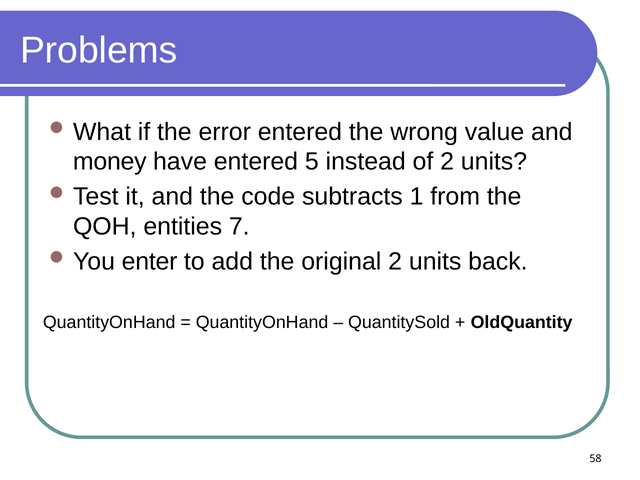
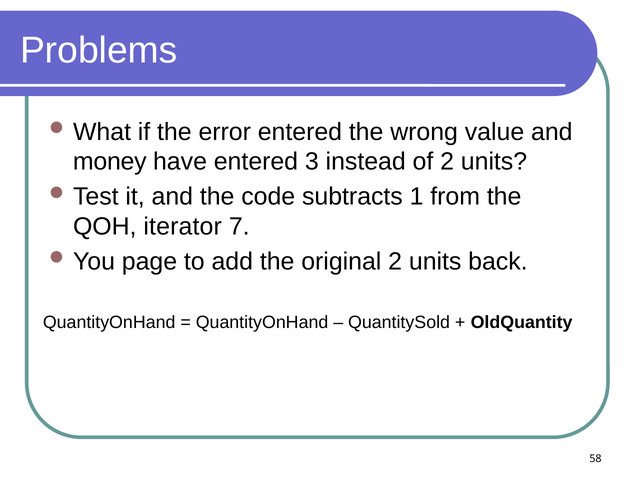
5: 5 -> 3
entities: entities -> iterator
enter: enter -> page
